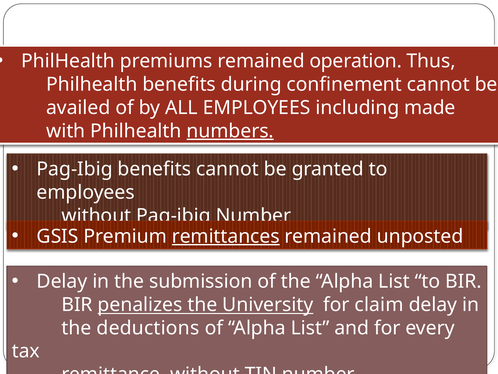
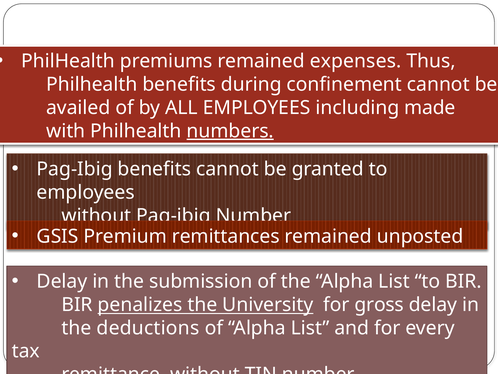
operation: operation -> expenses
remittances underline: present -> none
claim: claim -> gross
